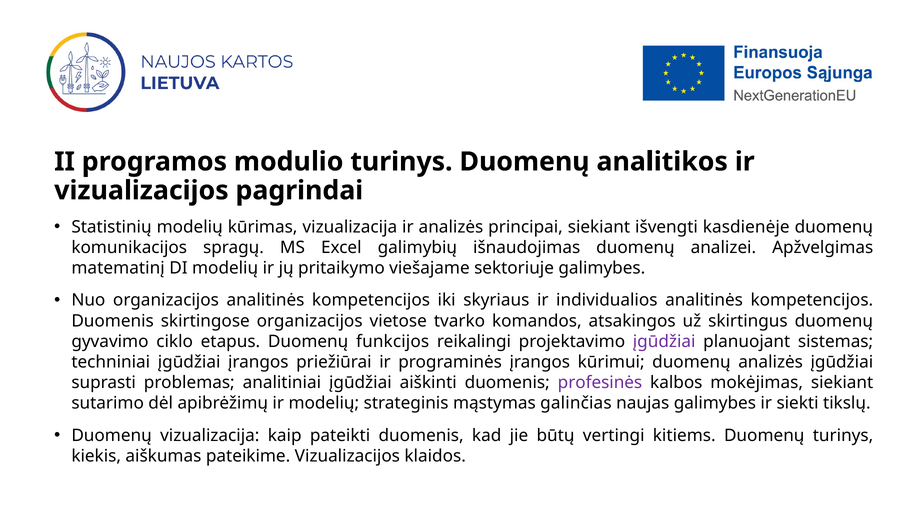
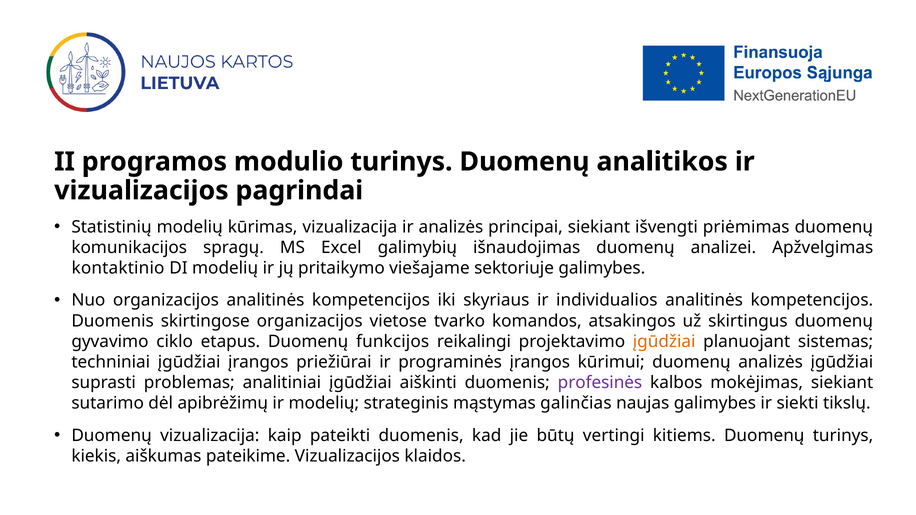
kasdienėje: kasdienėje -> priėmimas
matematinį: matematinį -> kontaktinio
įgūdžiai at (664, 342) colour: purple -> orange
